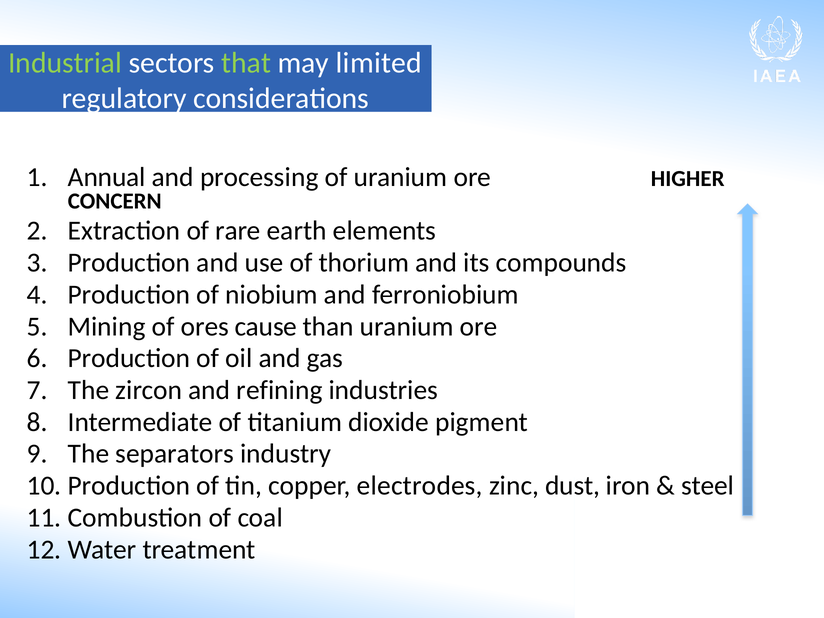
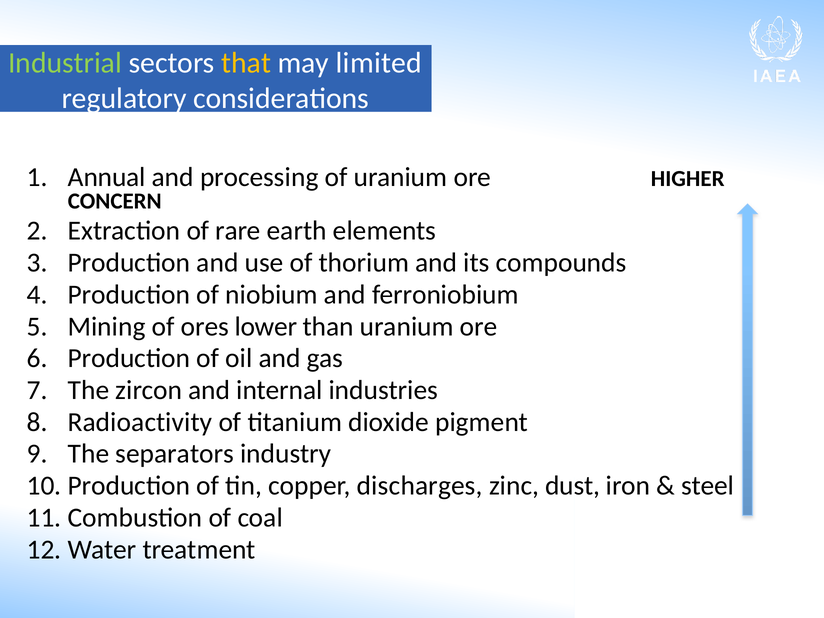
that colour: light green -> yellow
cause: cause -> lower
refining: refining -> internal
Intermediate: Intermediate -> Radioactivity
electrodes: electrodes -> discharges
